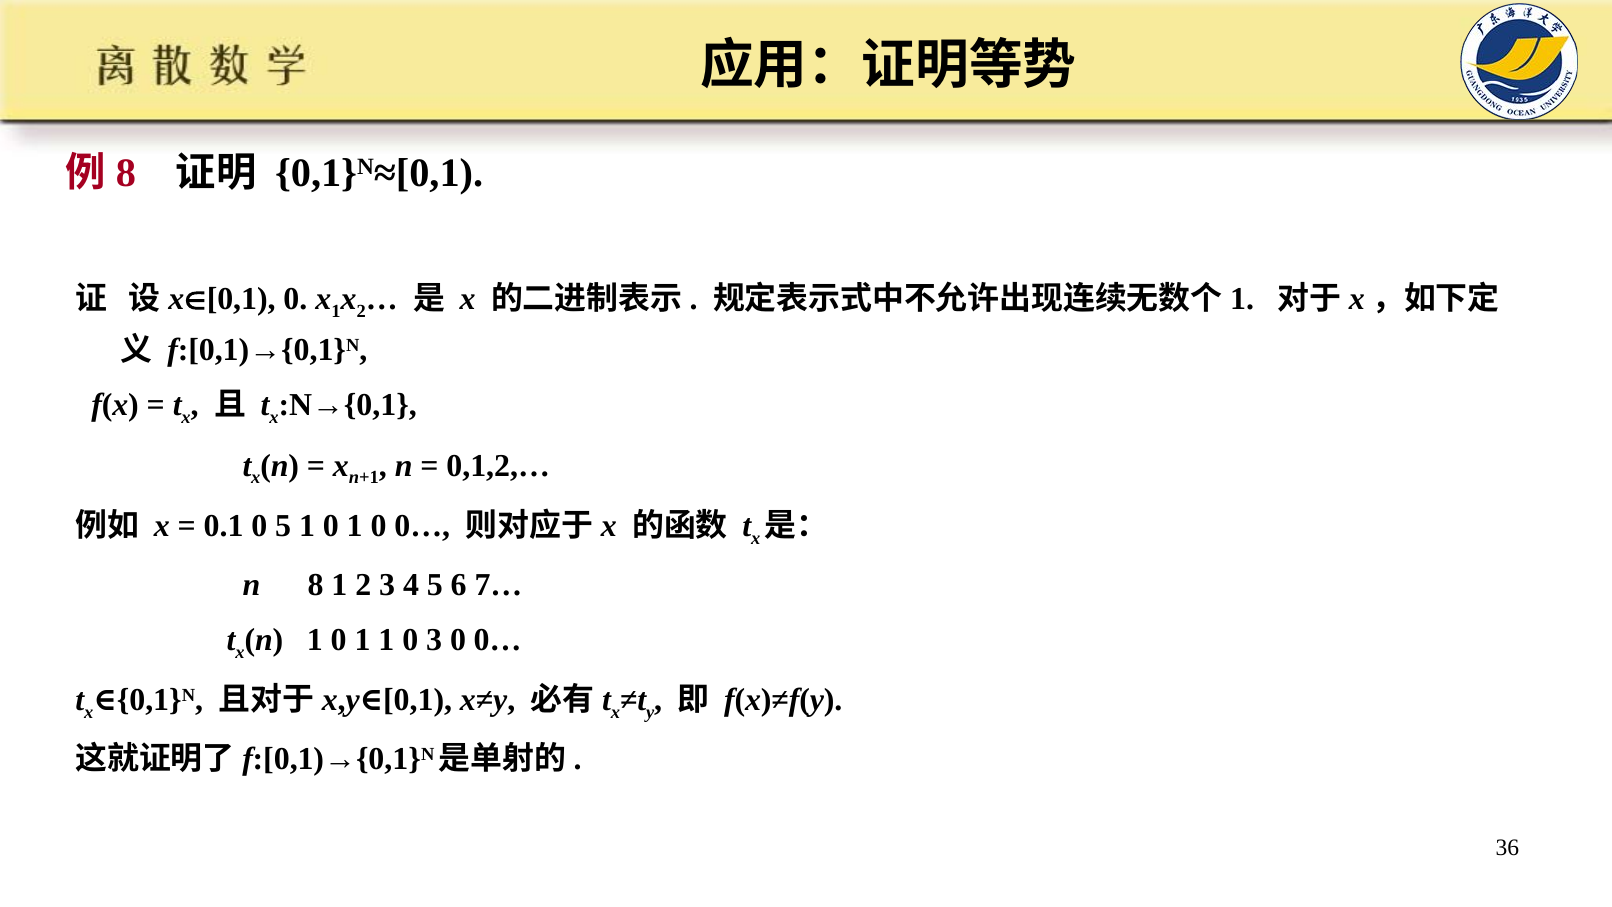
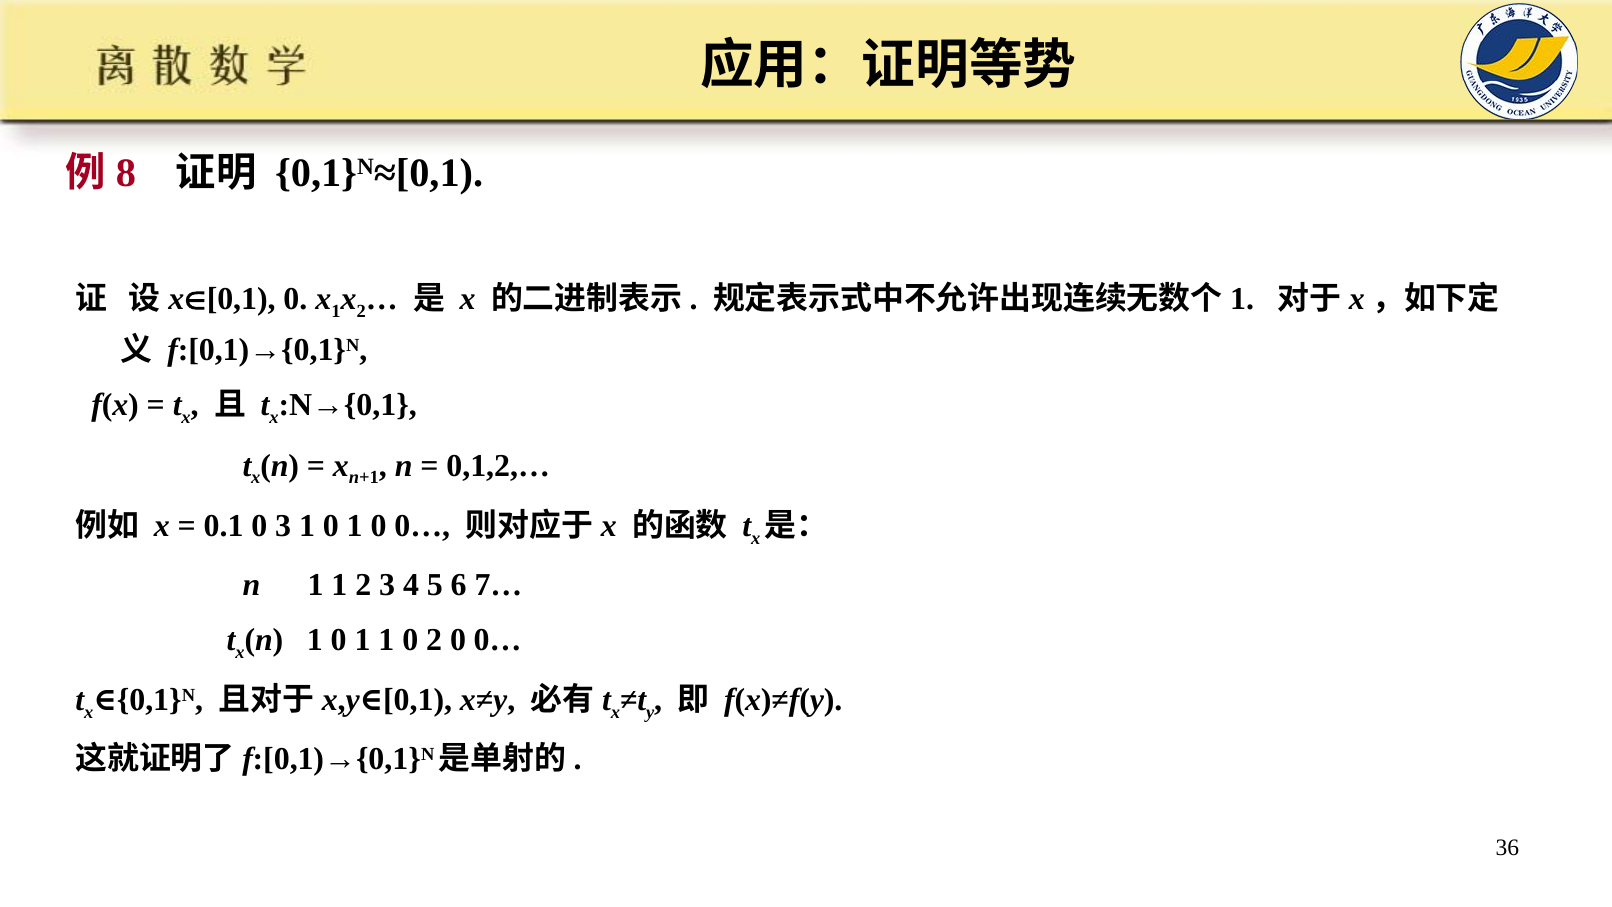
0 5: 5 -> 3
8 at (316, 585): 8 -> 1
0 3: 3 -> 2
